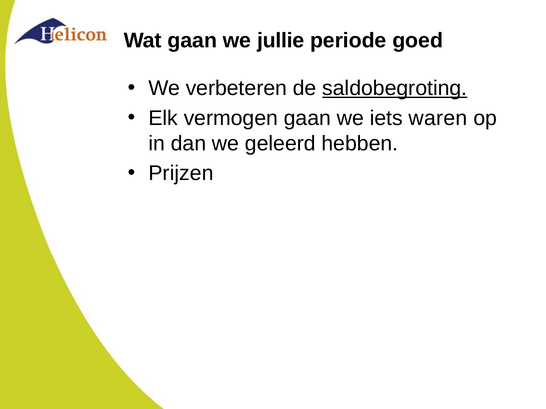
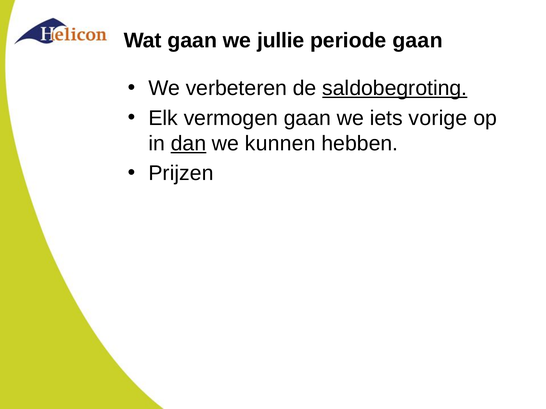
periode goed: goed -> gaan
waren: waren -> vorige
dan underline: none -> present
geleerd: geleerd -> kunnen
